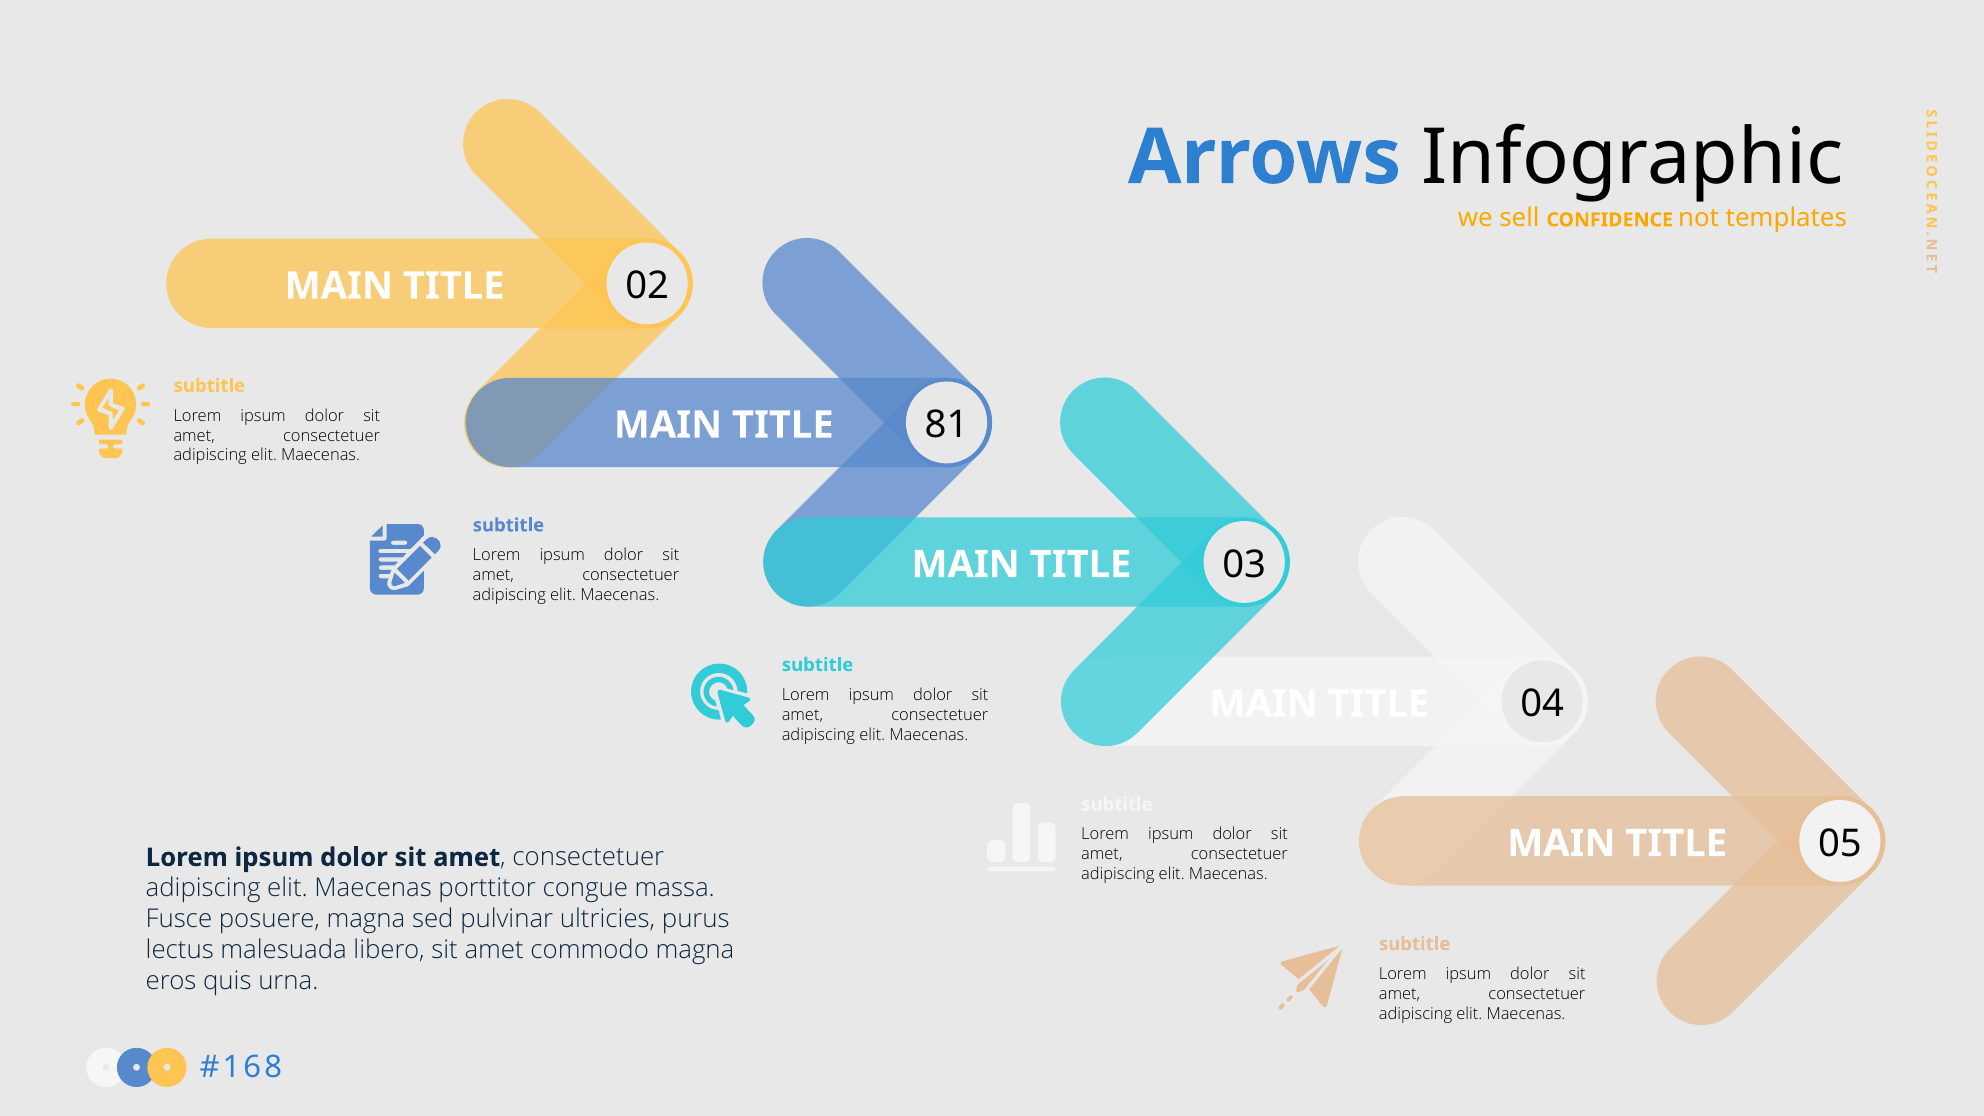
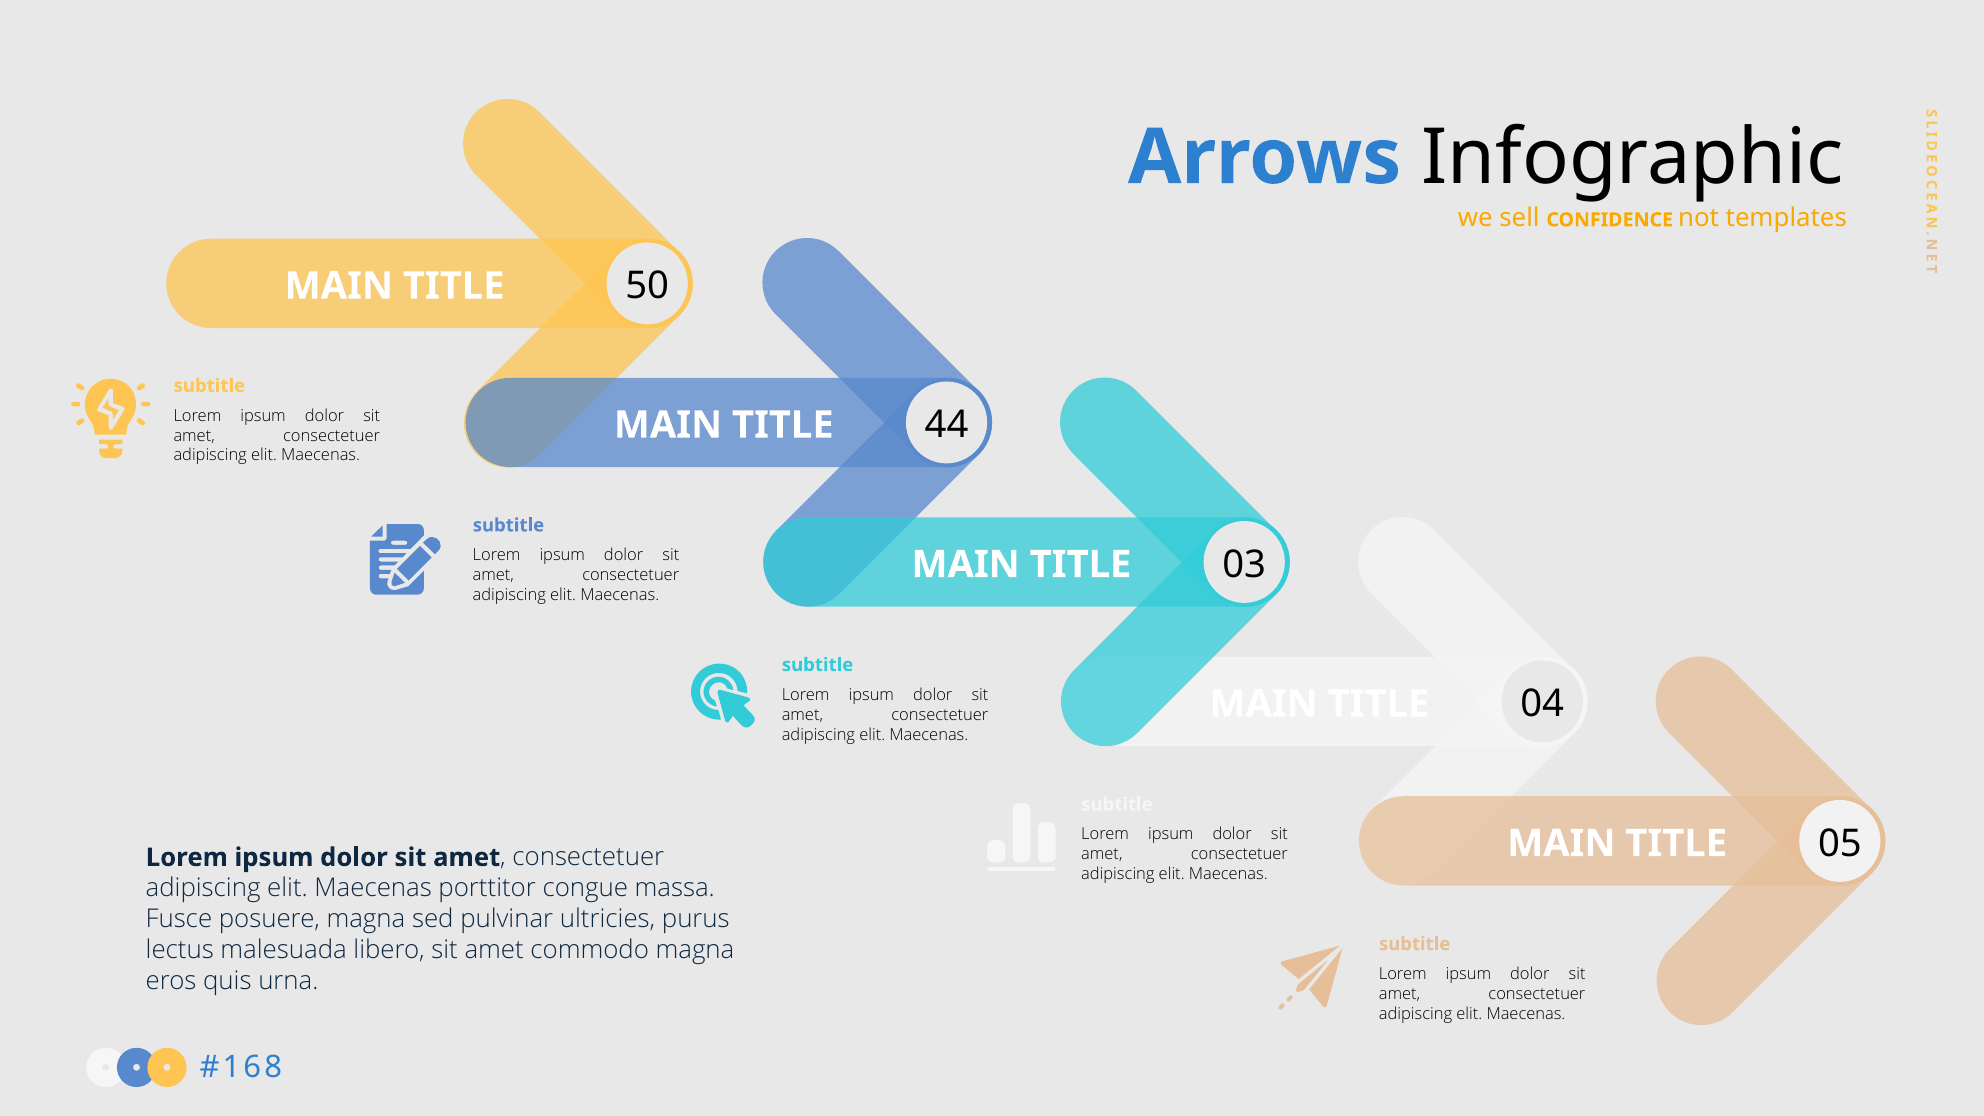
02: 02 -> 50
81: 81 -> 44
